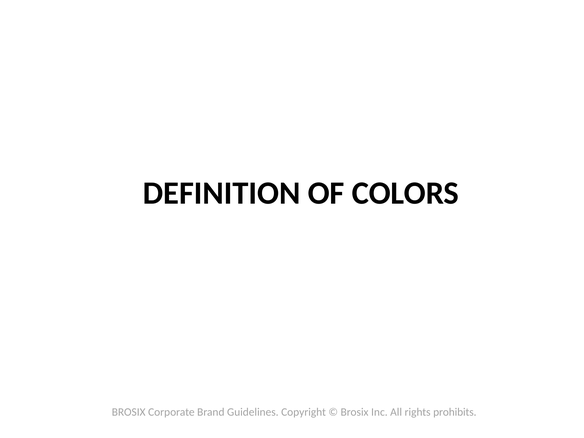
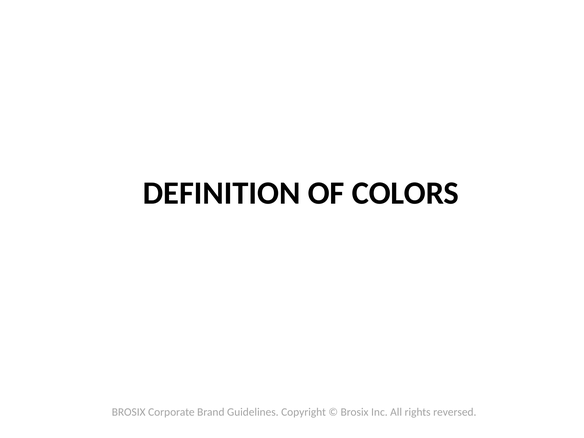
prohibits: prohibits -> reversed
